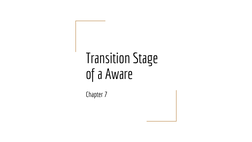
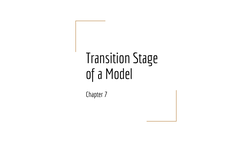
Aware: Aware -> Model
